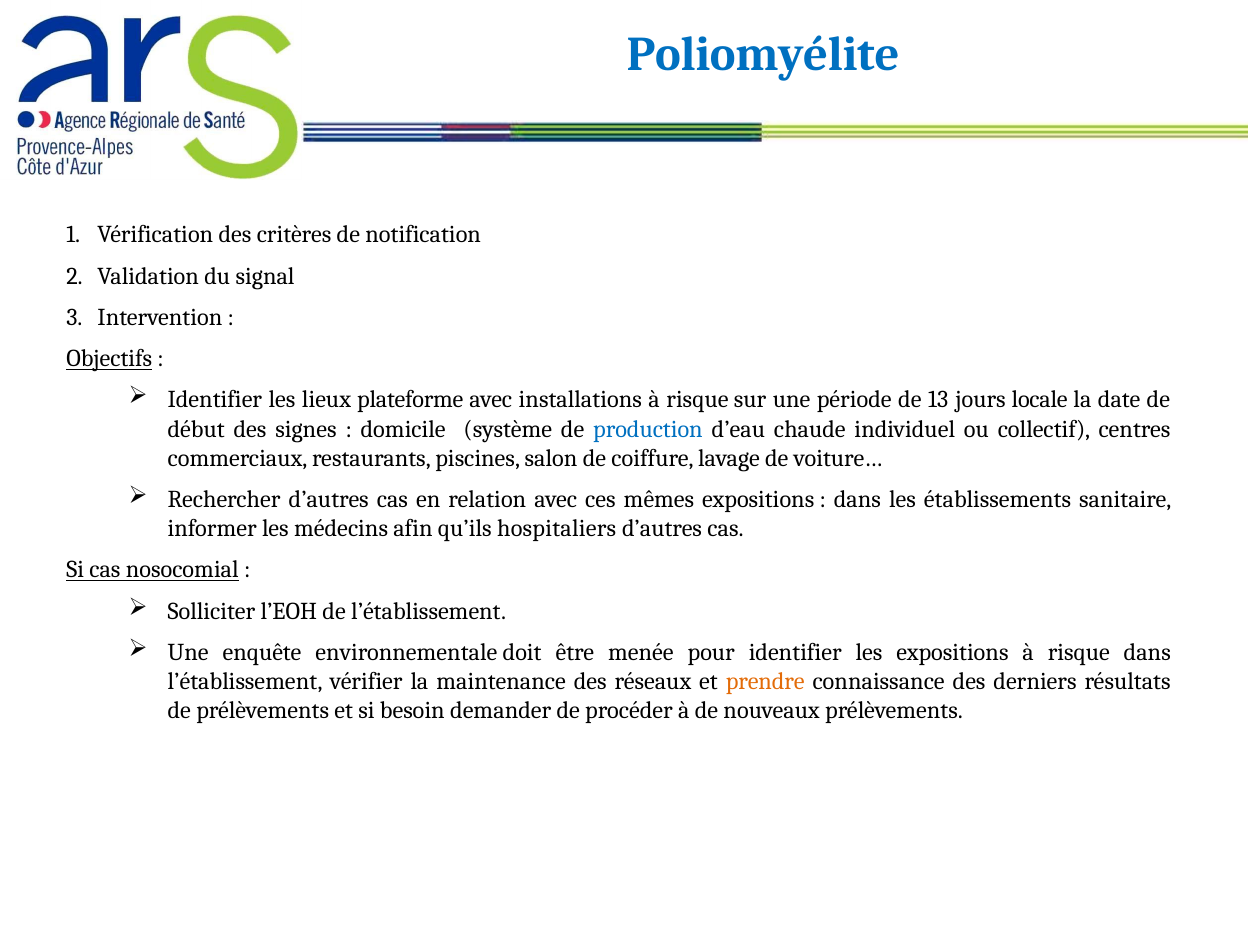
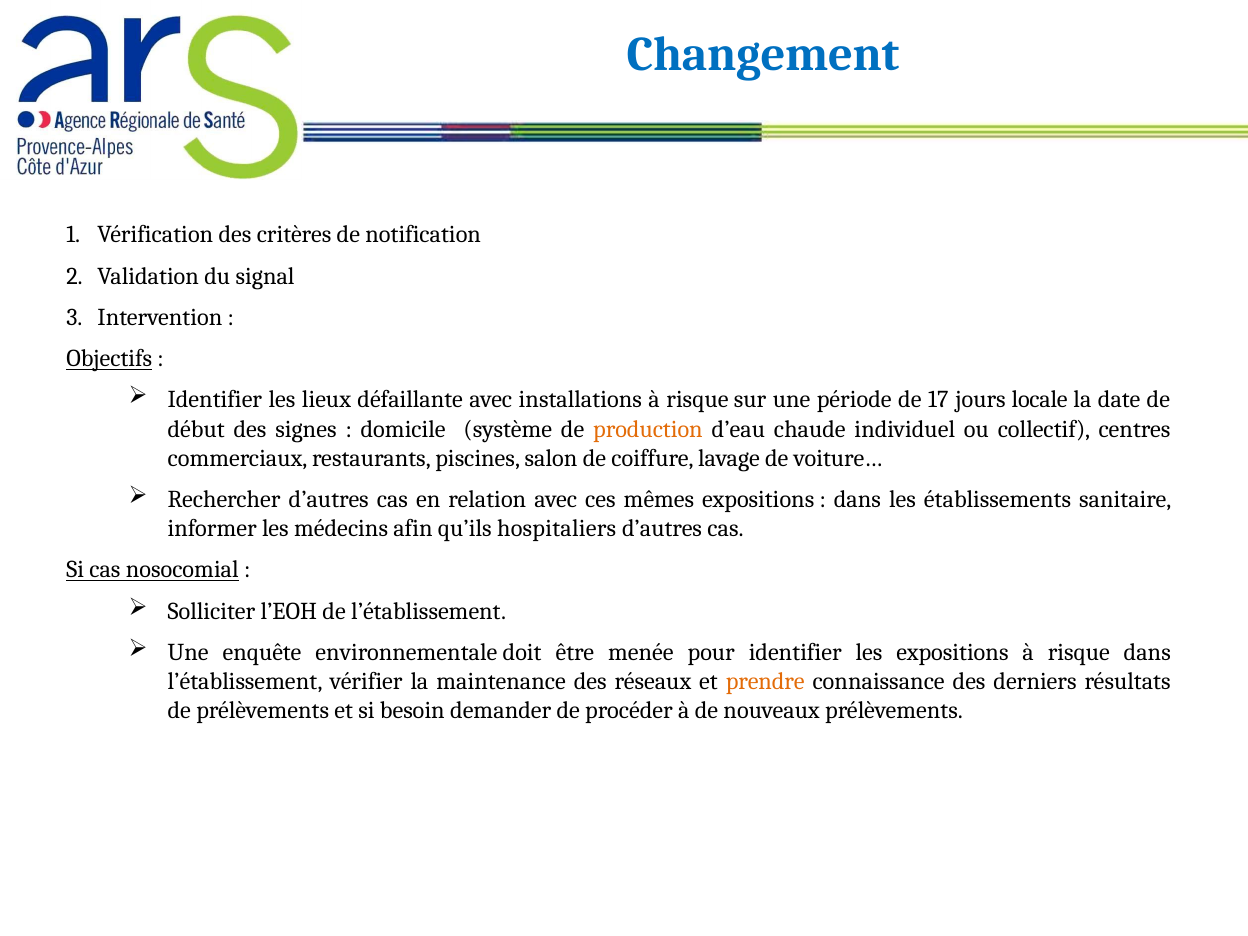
Poliomyélite: Poliomyélite -> Changement
plateforme: plateforme -> défaillante
13: 13 -> 17
production colour: blue -> orange
